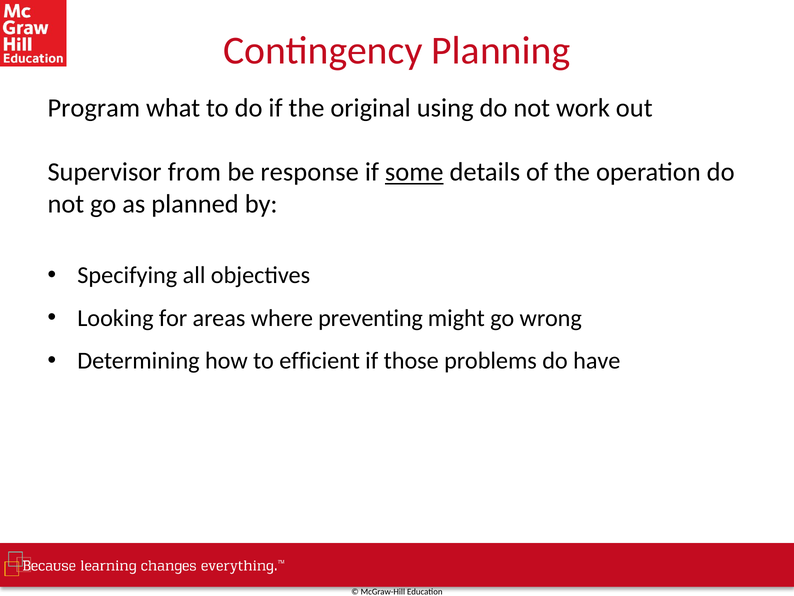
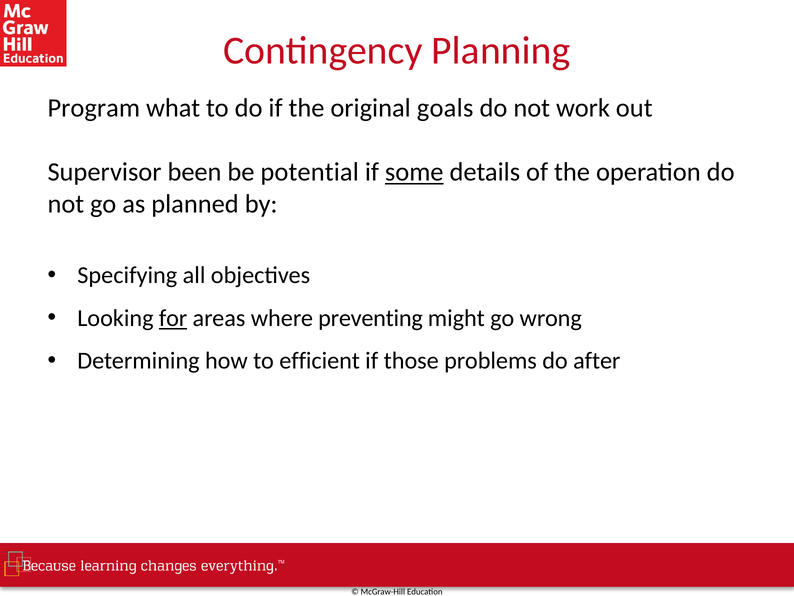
using: using -> goals
from: from -> been
response: response -> potential
for underline: none -> present
have: have -> after
